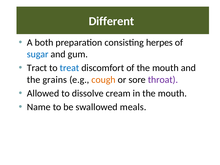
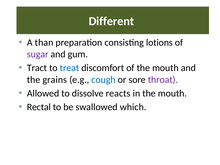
both: both -> than
herpes: herpes -> lotions
sugar colour: blue -> purple
cough colour: orange -> blue
cream: cream -> reacts
Name: Name -> Rectal
meals: meals -> which
